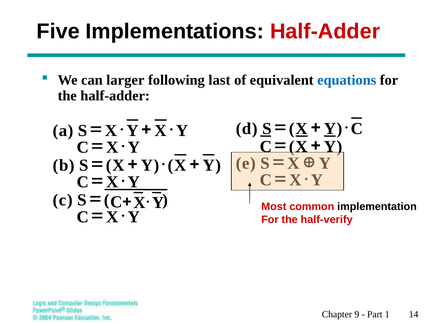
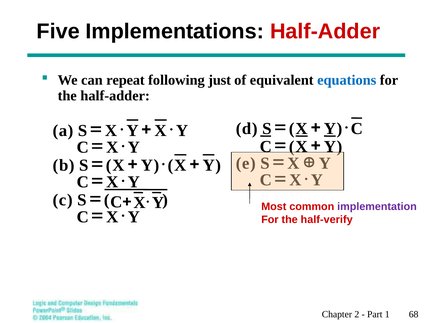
larger: larger -> repeat
last: last -> just
implementation colour: black -> purple
9: 9 -> 2
14: 14 -> 68
